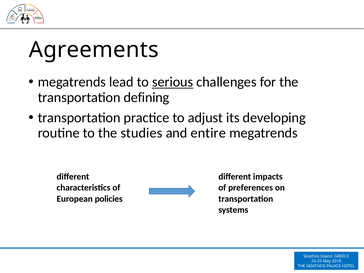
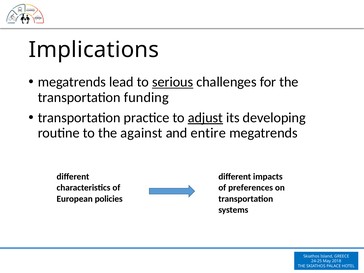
Agreements: Agreements -> Implications
defining: defining -> funding
adjust underline: none -> present
studies: studies -> against
